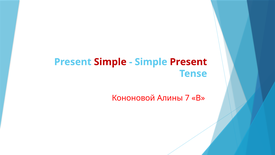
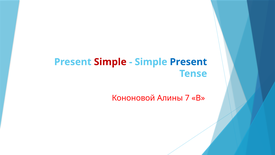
Present at (188, 62) colour: red -> blue
